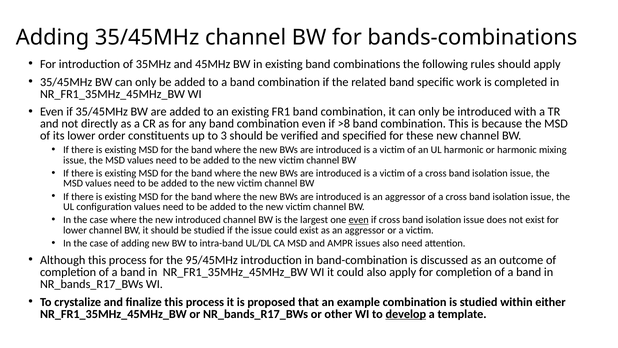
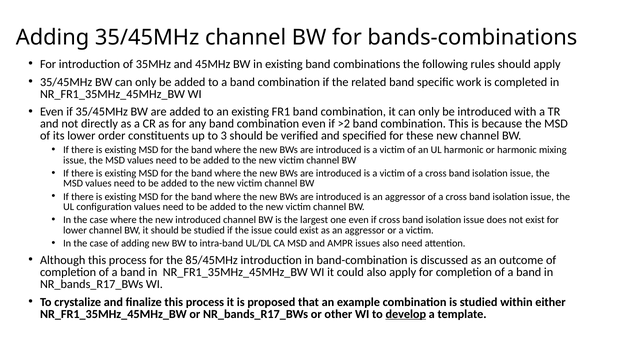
>8: >8 -> >2
even at (359, 220) underline: present -> none
95/45MHz: 95/45MHz -> 85/45MHz
